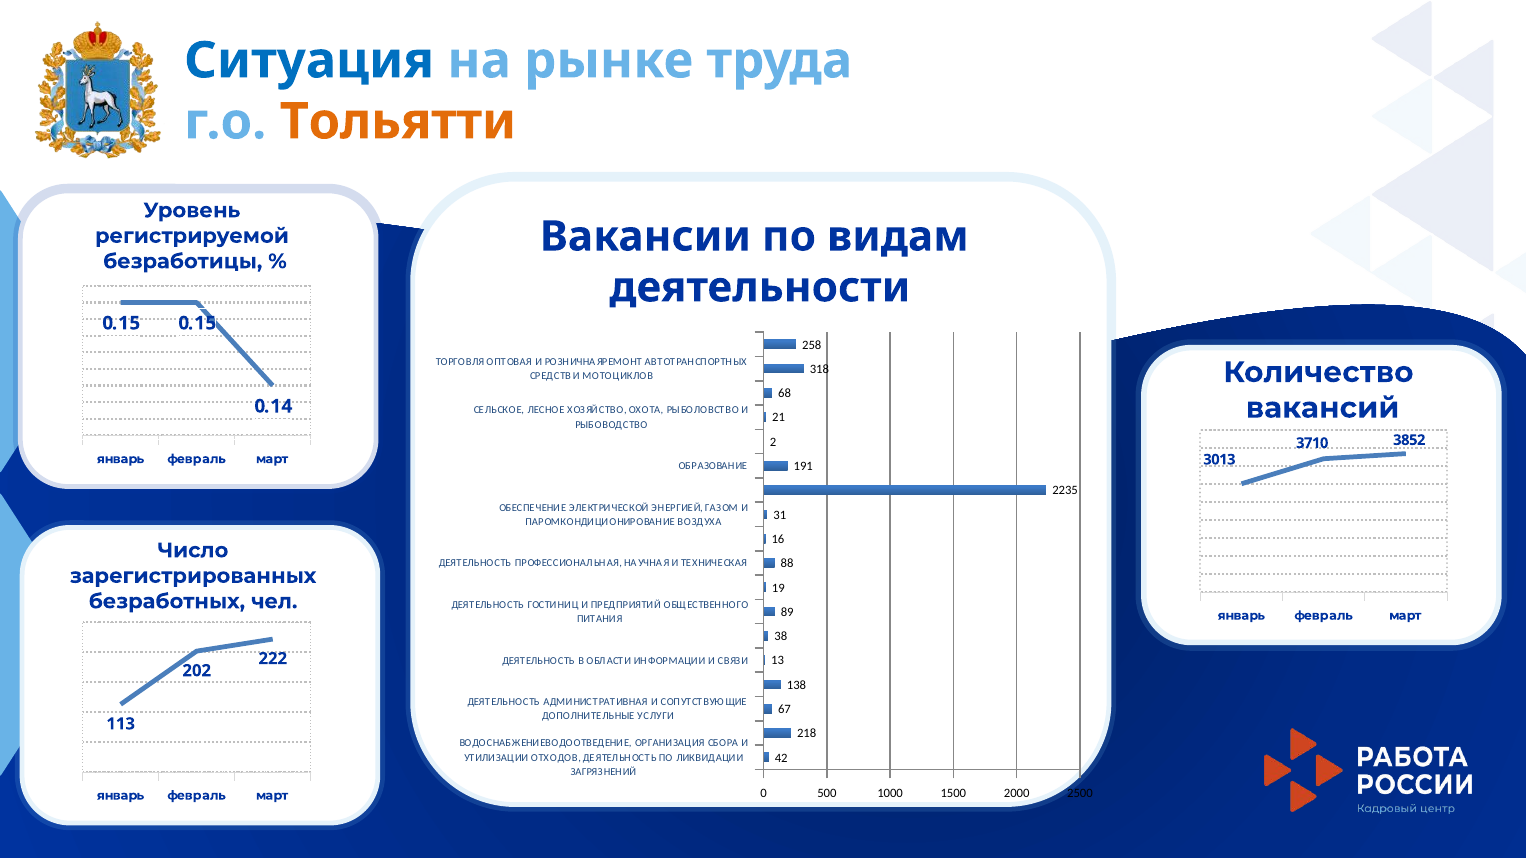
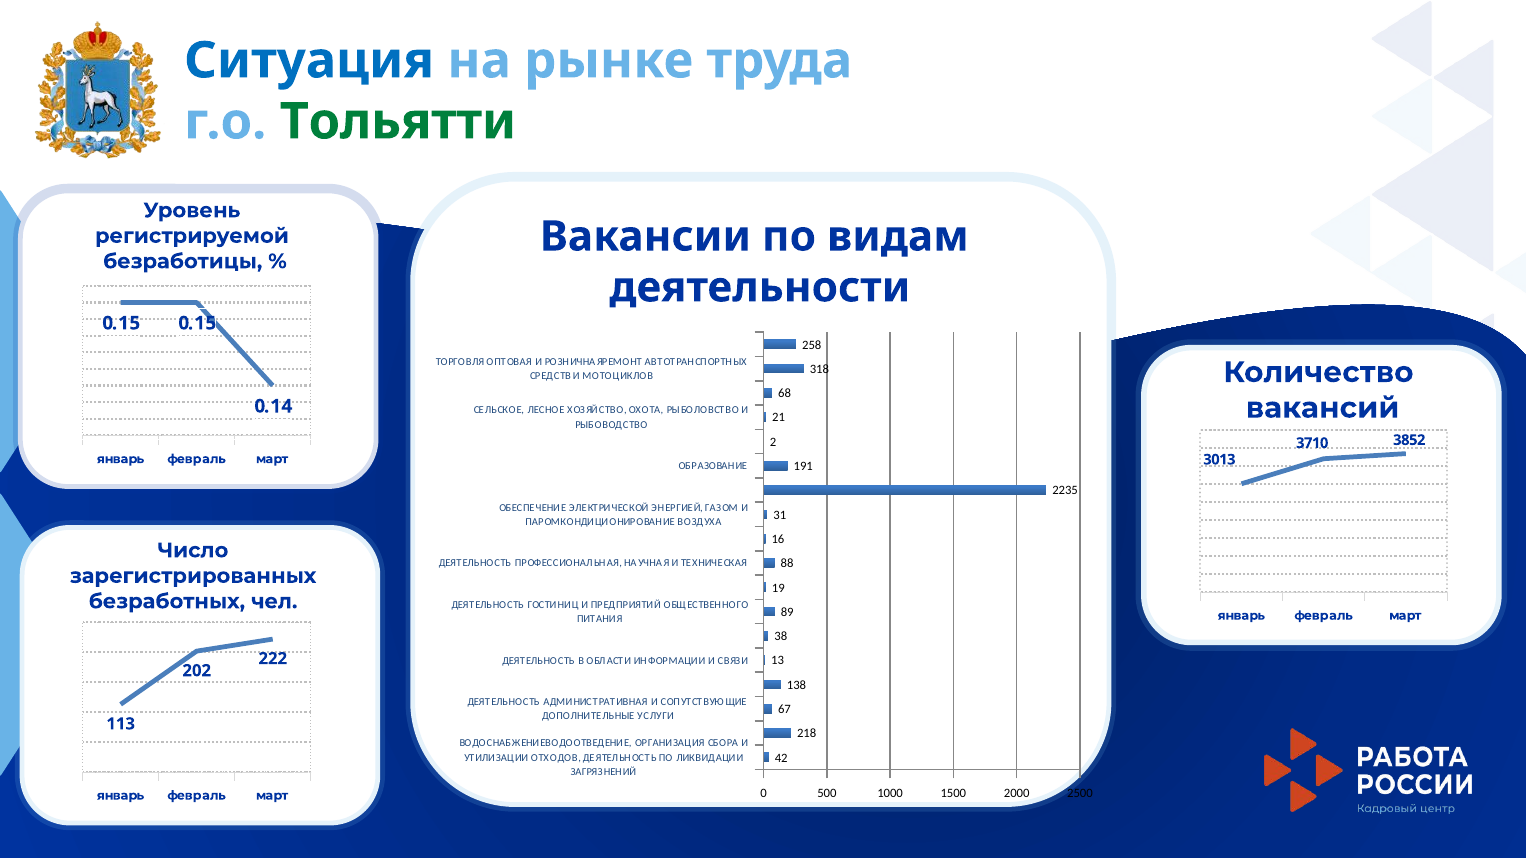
Тольятти colour: orange -> green
